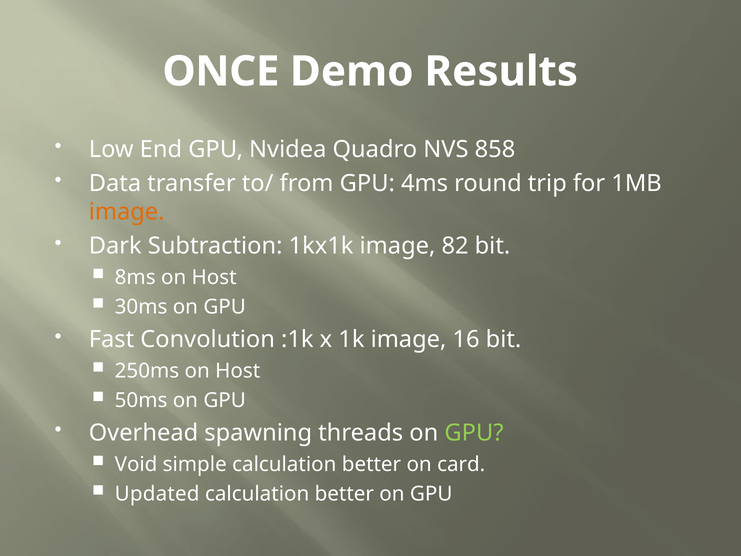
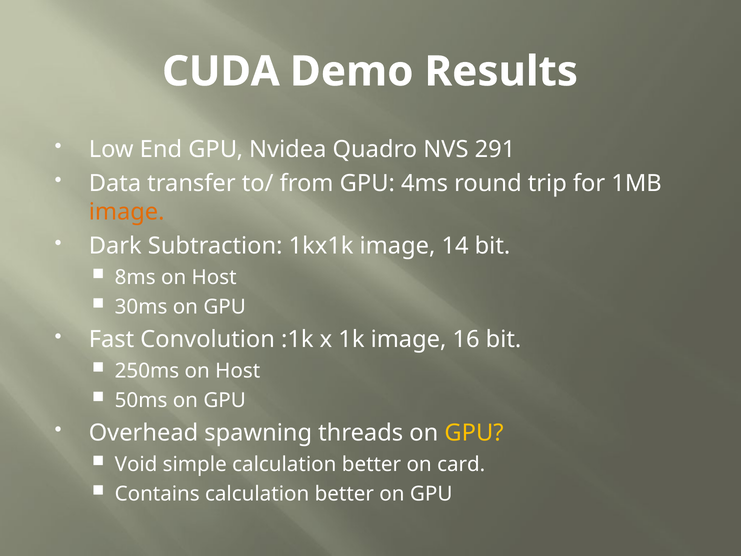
ONCE: ONCE -> CUDA
858: 858 -> 291
82: 82 -> 14
GPU at (474, 433) colour: light green -> yellow
Updated: Updated -> Contains
